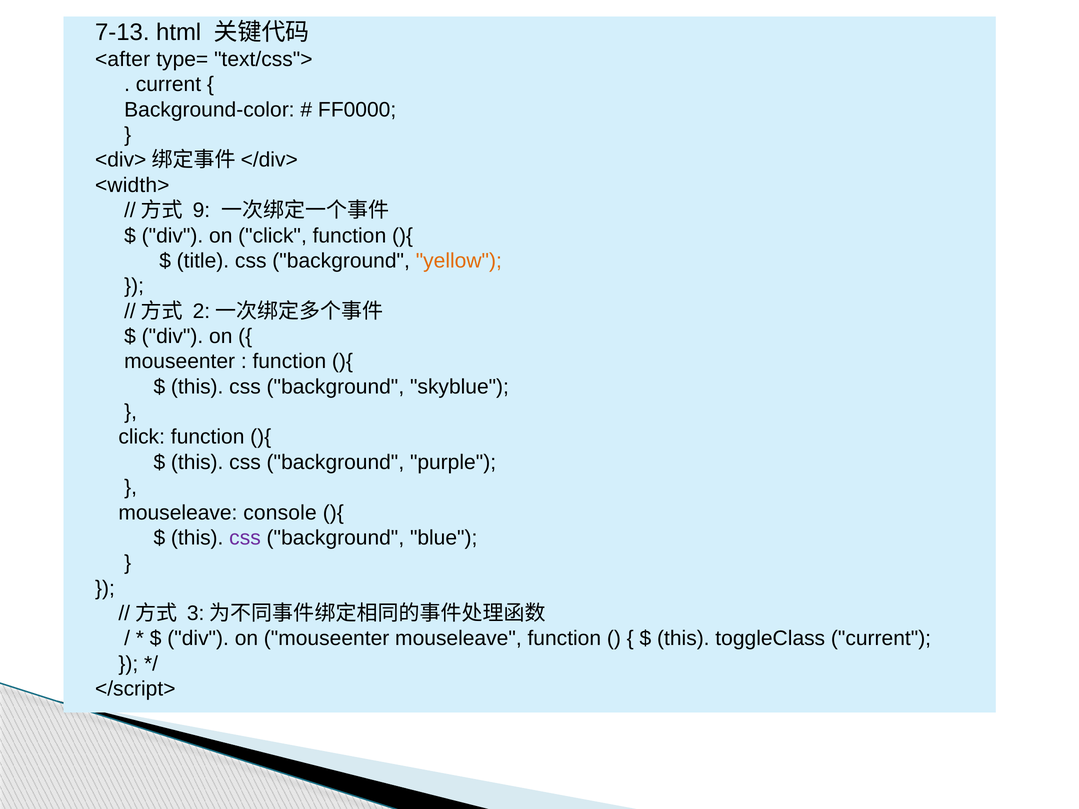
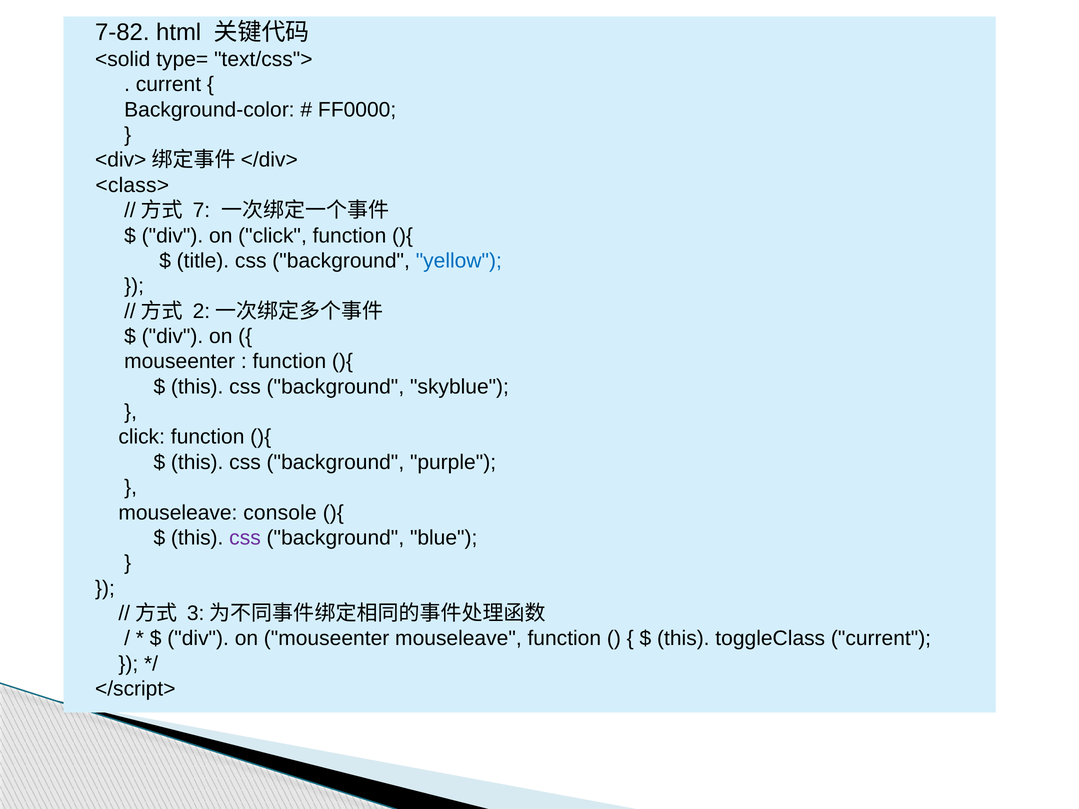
7-13: 7-13 -> 7-82
<after: <after -> <solid
<width>: <width> -> <class>
9: 9 -> 7
yellow colour: orange -> blue
